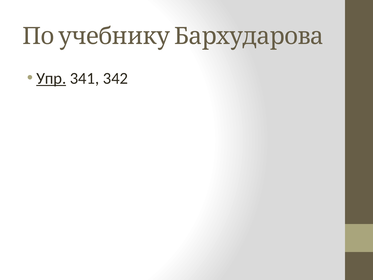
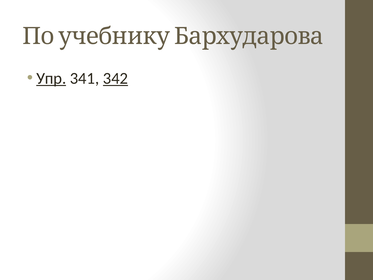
342 underline: none -> present
